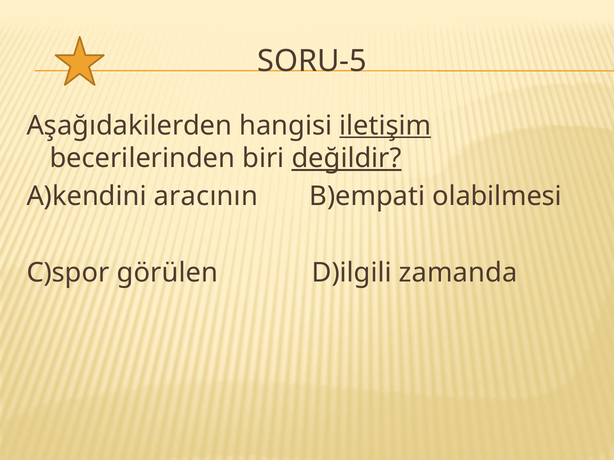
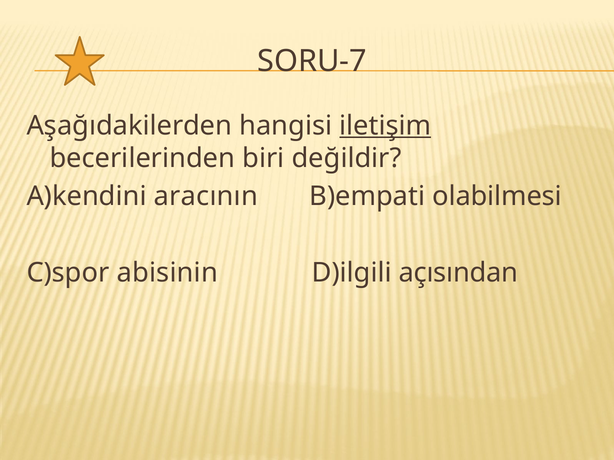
SORU-5: SORU-5 -> SORU-7
değildir underline: present -> none
görülen: görülen -> abisinin
zamanda: zamanda -> açısından
